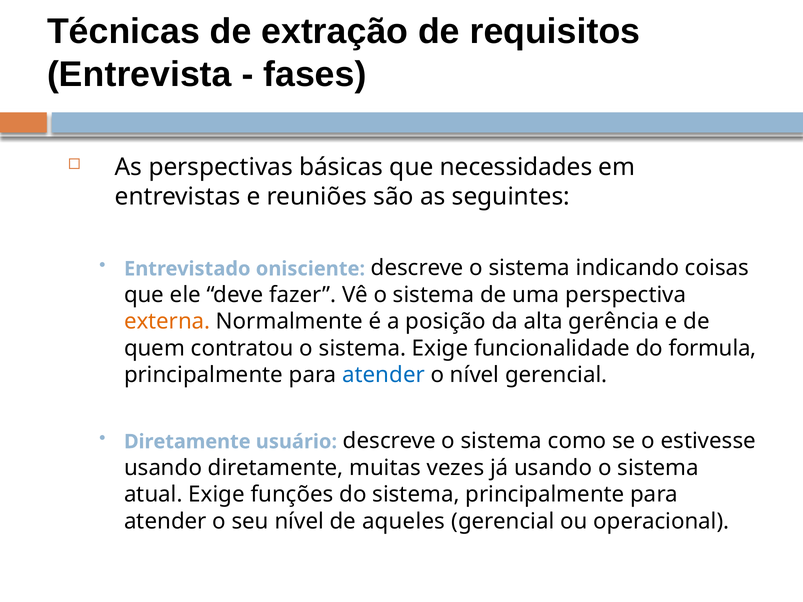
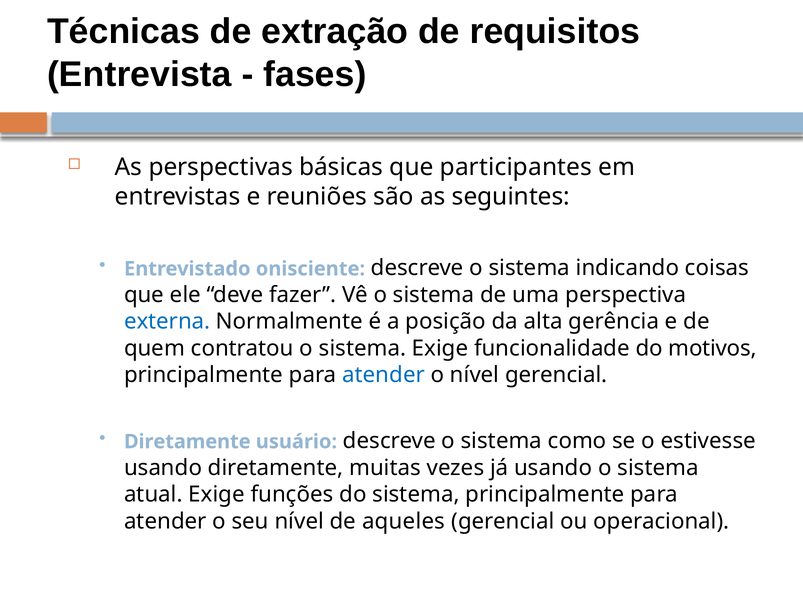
necessidades: necessidades -> participantes
externa colour: orange -> blue
formula: formula -> motivos
